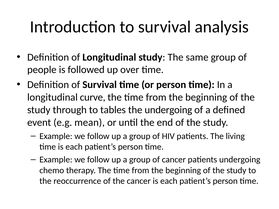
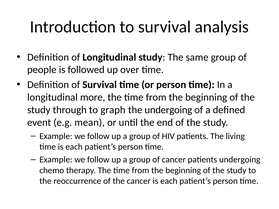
curve: curve -> more
tables: tables -> graph
